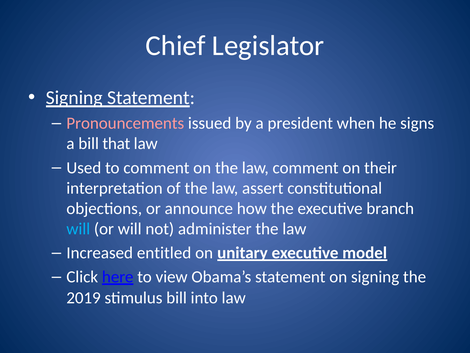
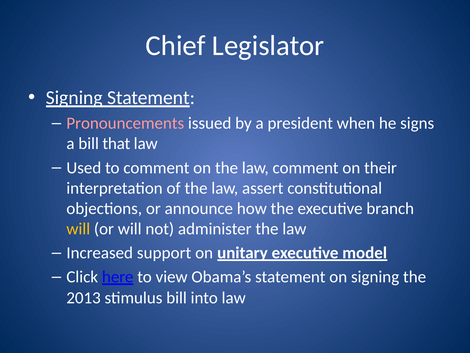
will at (78, 229) colour: light blue -> yellow
entitled: entitled -> support
2019: 2019 -> 2013
